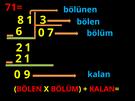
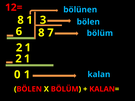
71=: 71= -> 12=
0 at (41, 33): 0 -> 8
0 9: 9 -> 1
